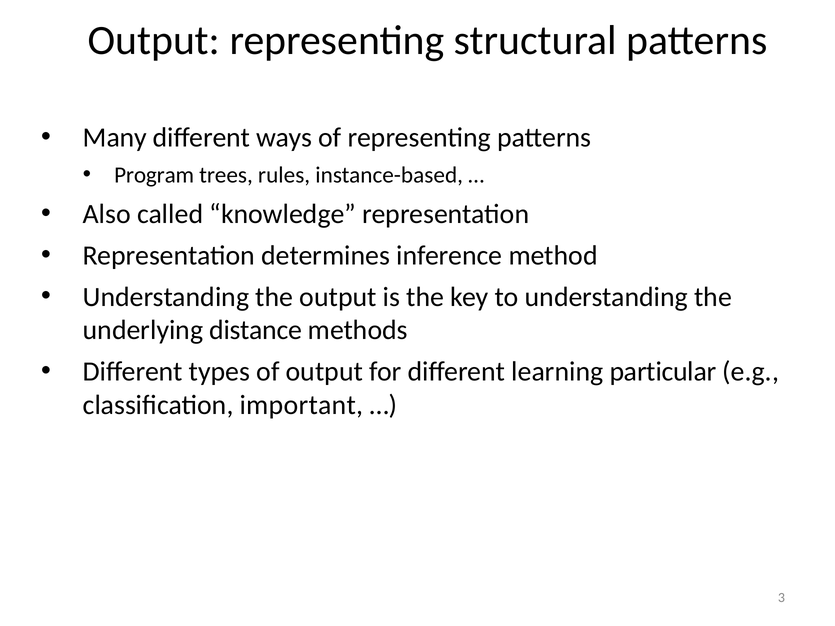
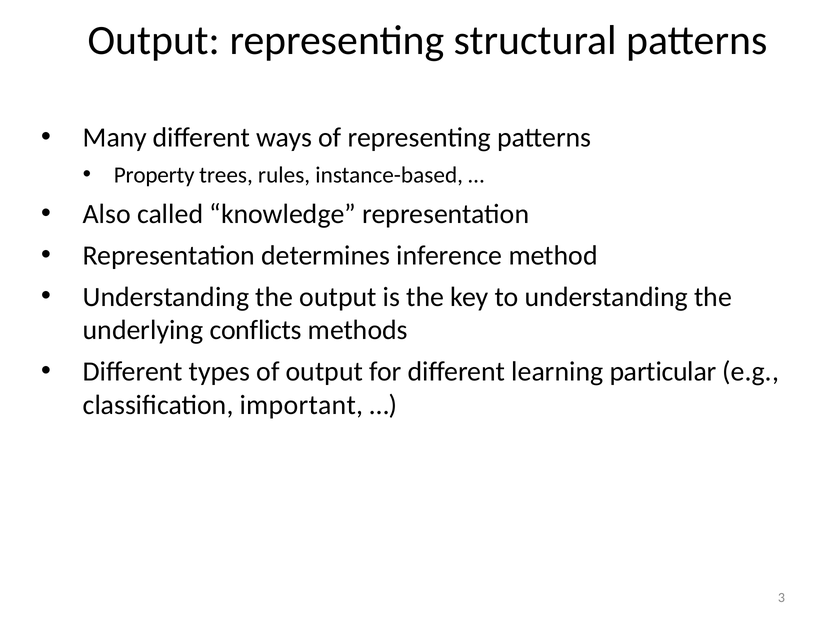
Program: Program -> Property
distance: distance -> conflicts
